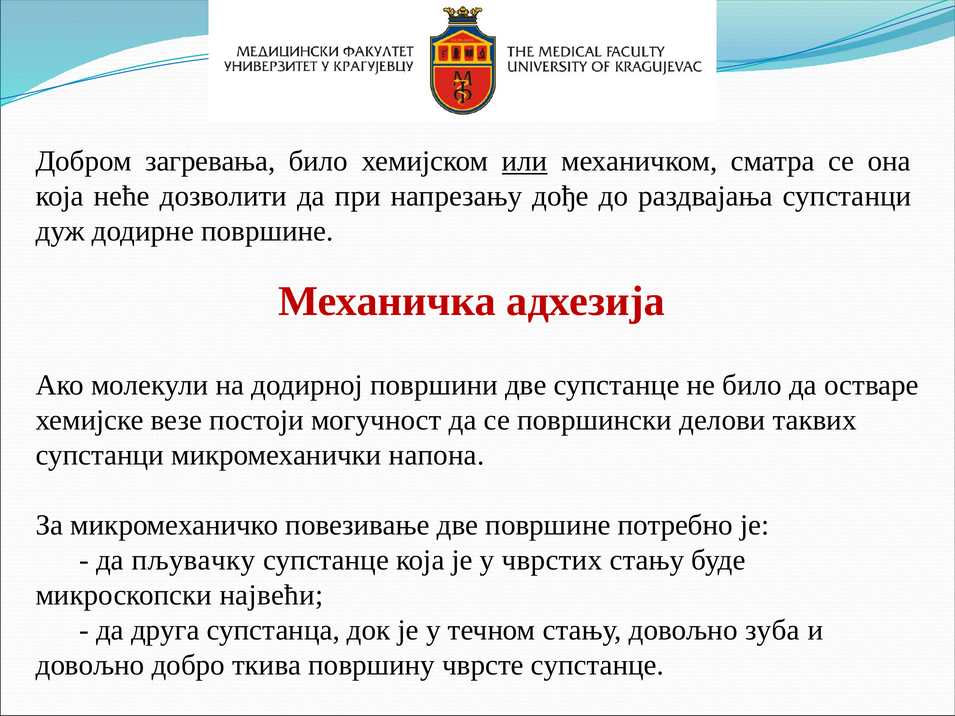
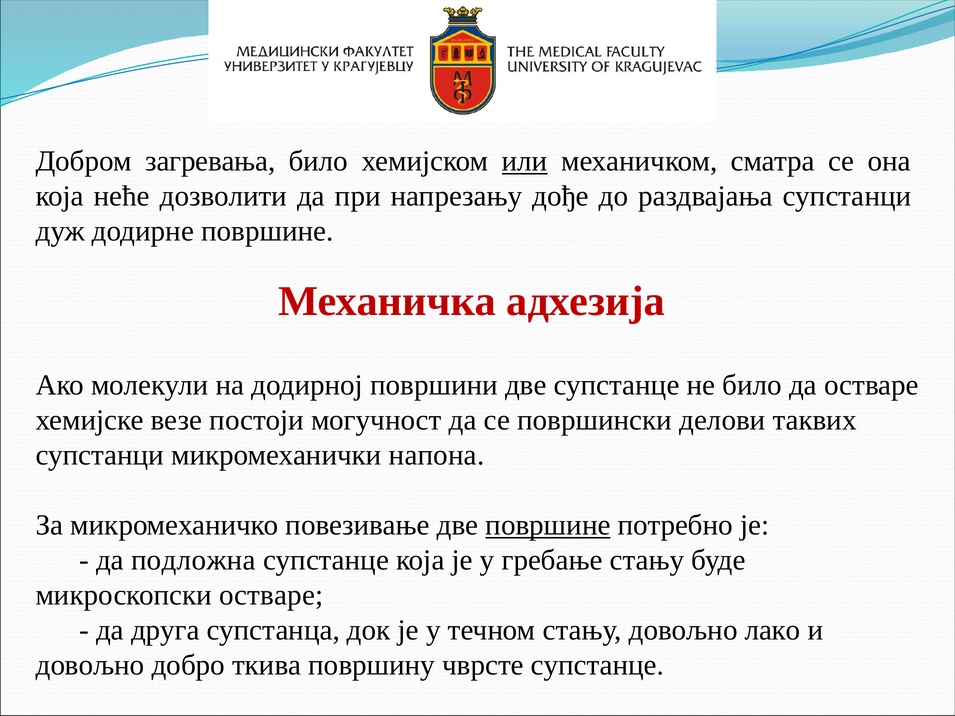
површине at (548, 525) underline: none -> present
пљувачку: пљувачку -> подложна
чврстих: чврстих -> гребање
микроскопски највећи: највећи -> остваре
зуба: зуба -> лако
